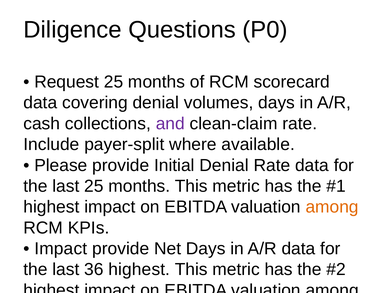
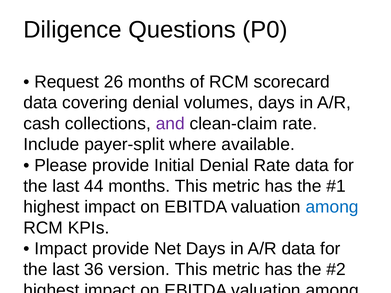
Request 25: 25 -> 26
last 25: 25 -> 44
among at (332, 207) colour: orange -> blue
36 highest: highest -> version
